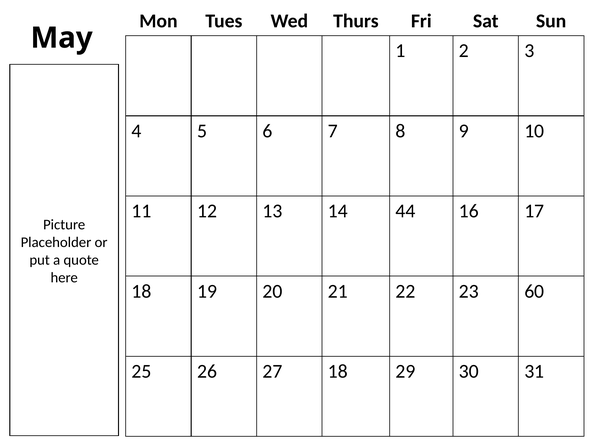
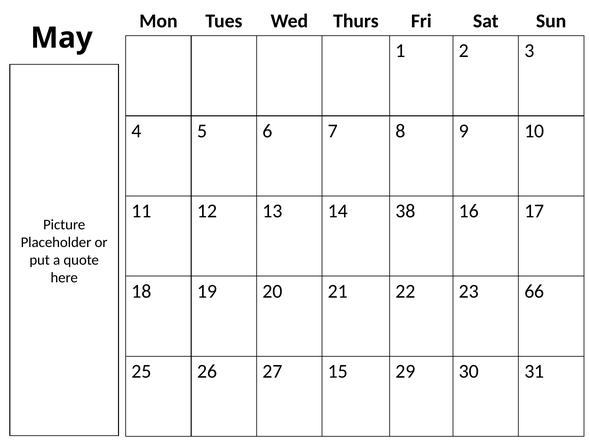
44: 44 -> 38
60: 60 -> 66
27 18: 18 -> 15
